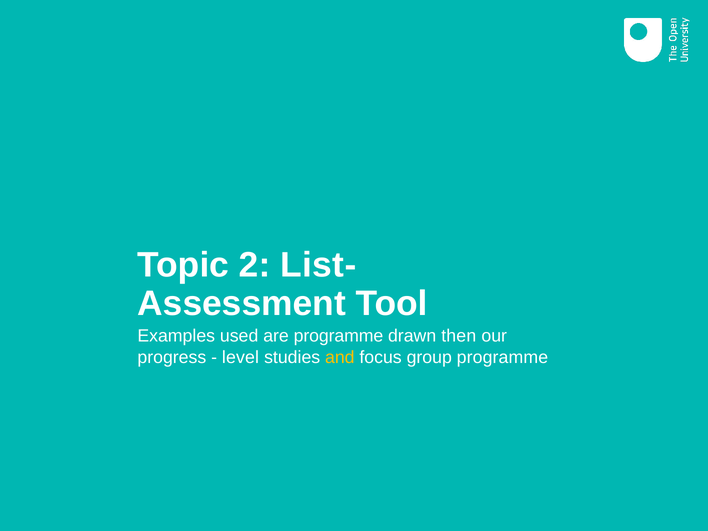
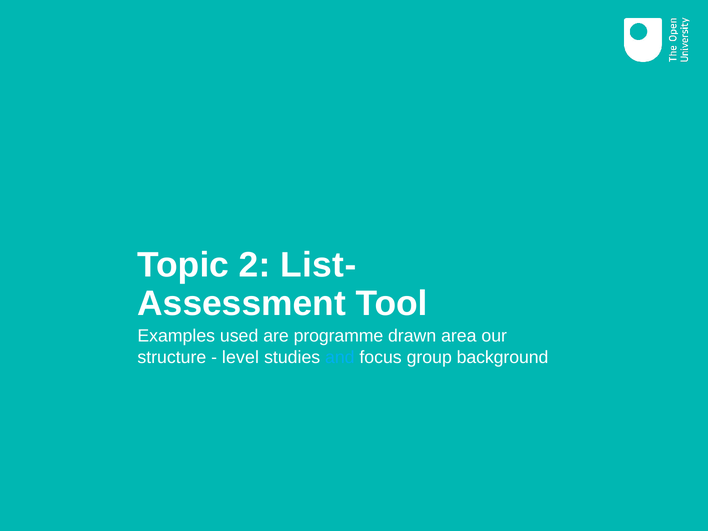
then: then -> area
progress: progress -> structure
and colour: yellow -> light blue
group programme: programme -> background
